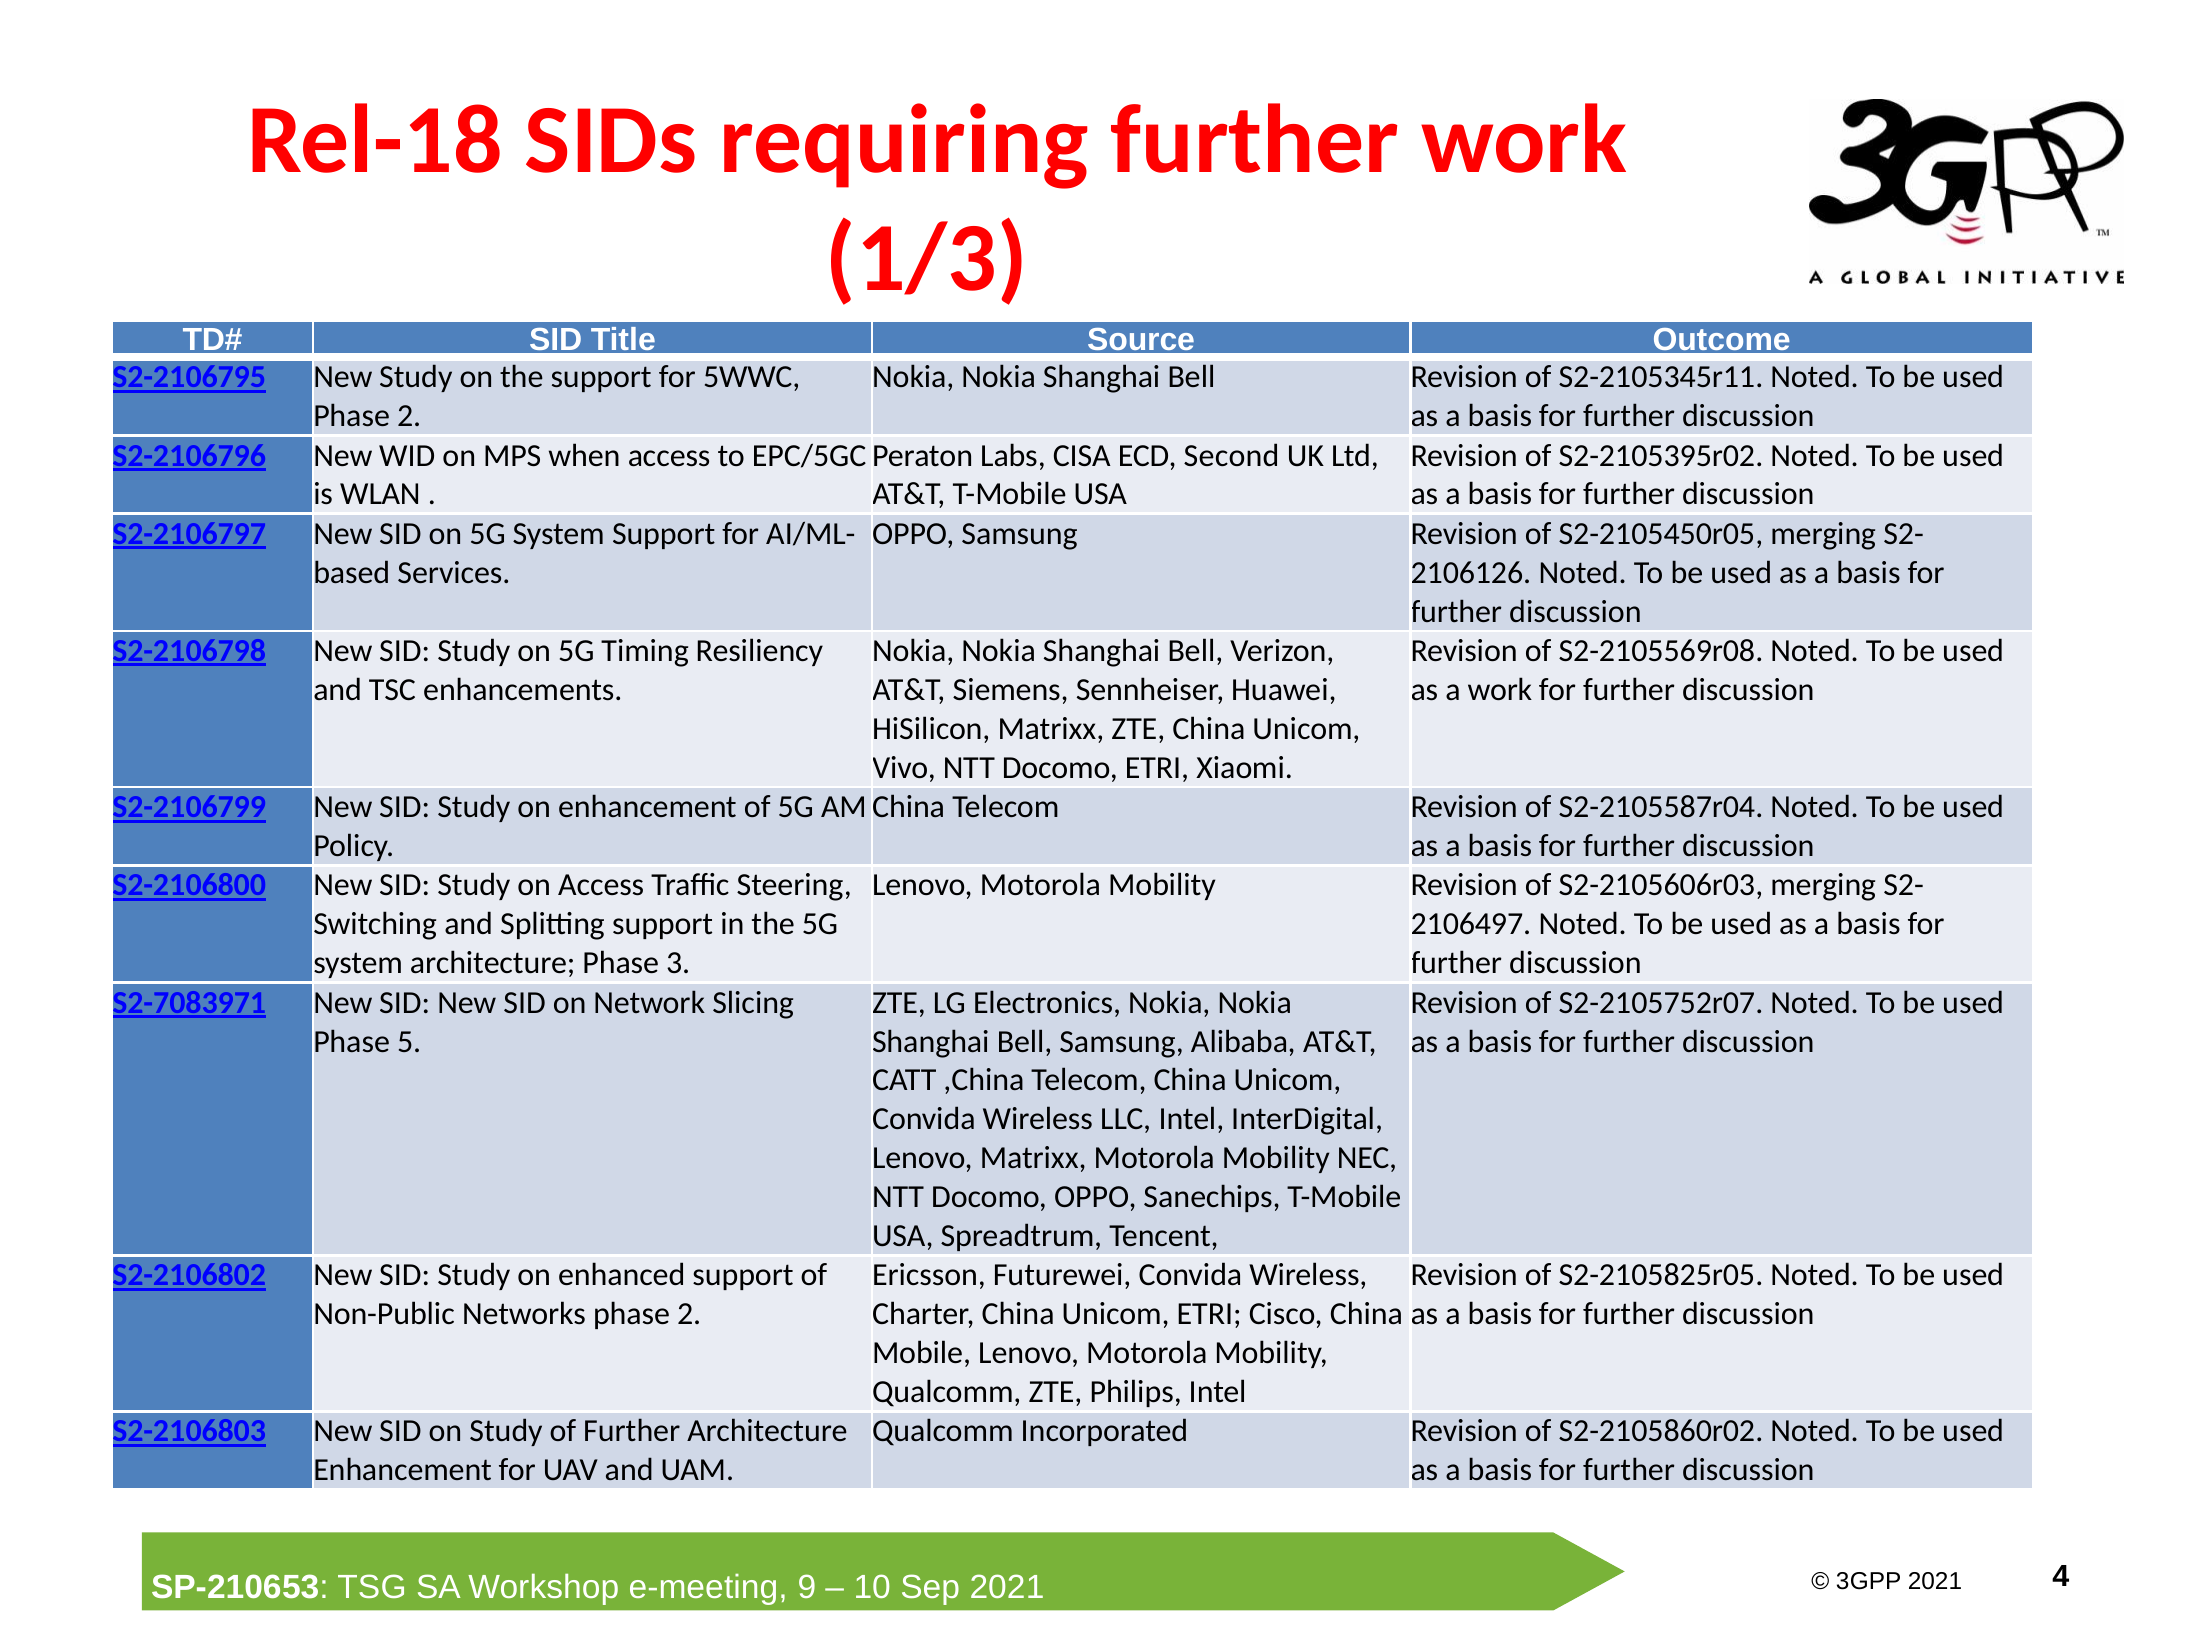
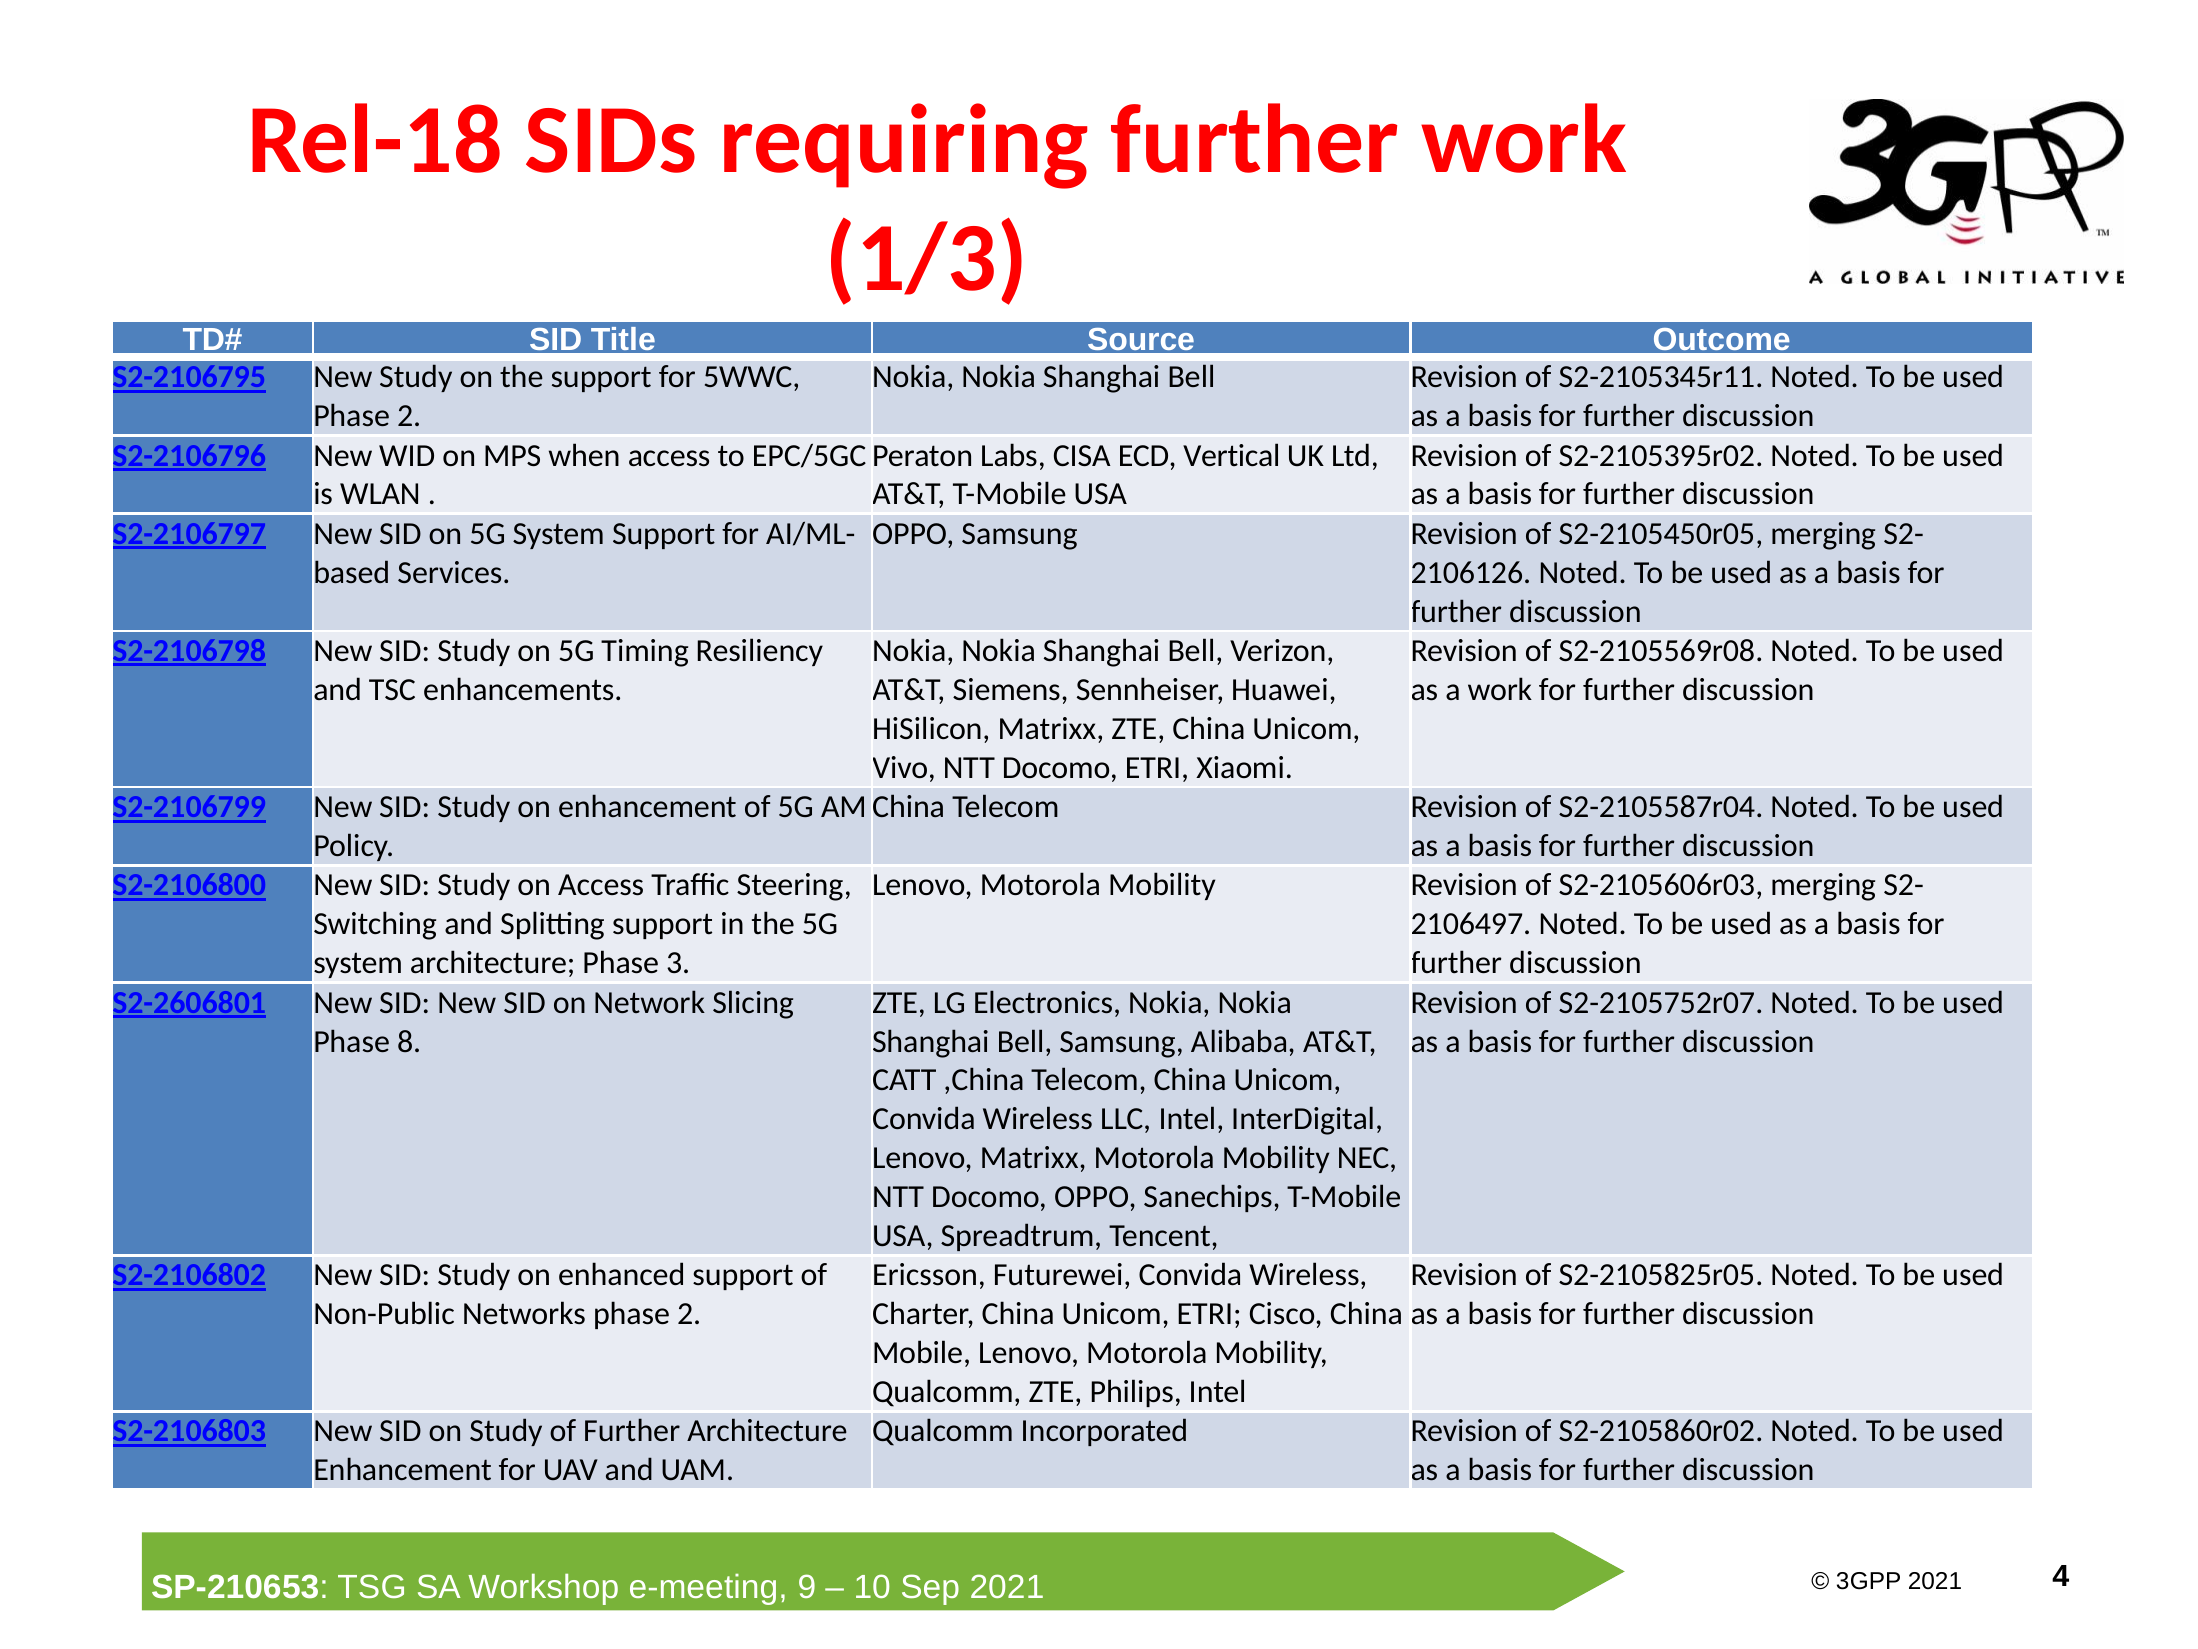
Second: Second -> Vertical
S2-7083971: S2-7083971 -> S2-2606801
5: 5 -> 8
